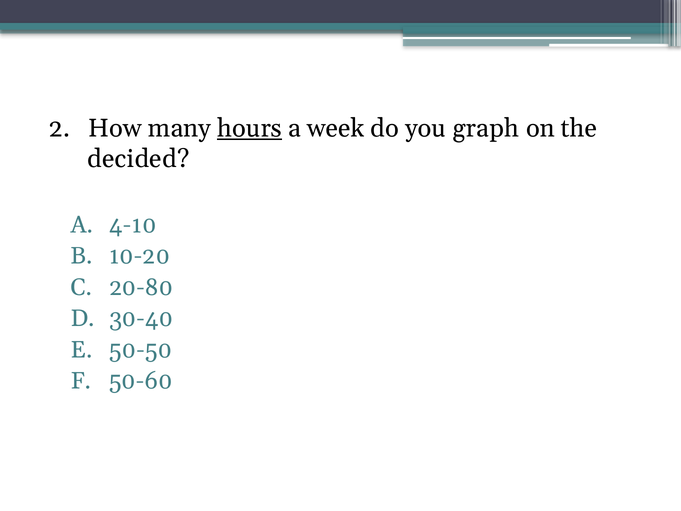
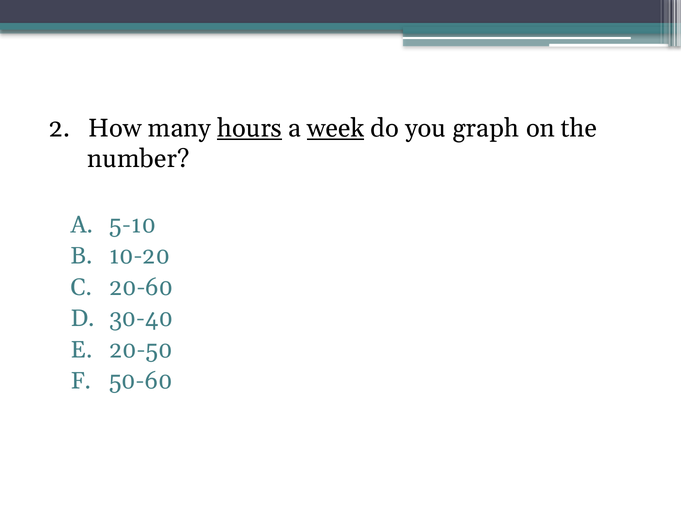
week underline: none -> present
decided: decided -> number
4-10: 4-10 -> 5-10
20-80: 20-80 -> 20-60
50-50: 50-50 -> 20-50
